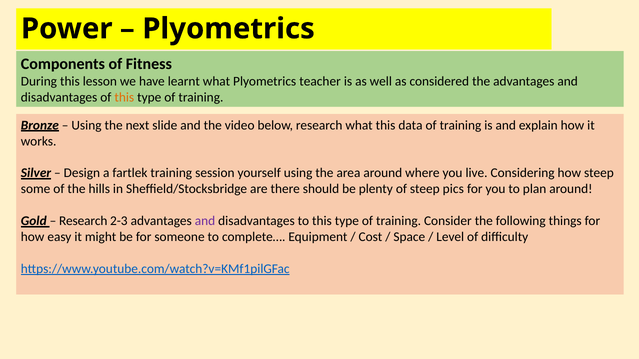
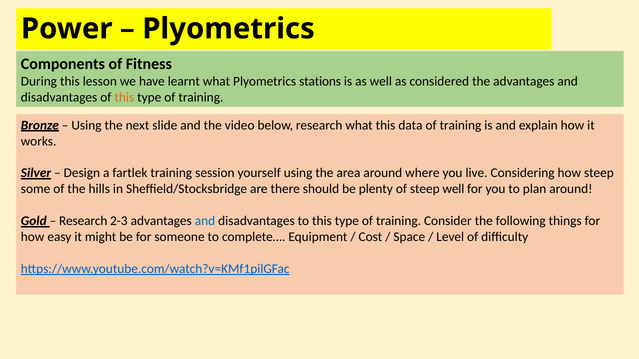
teacher: teacher -> stations
steep pics: pics -> well
and at (205, 221) colour: purple -> blue
